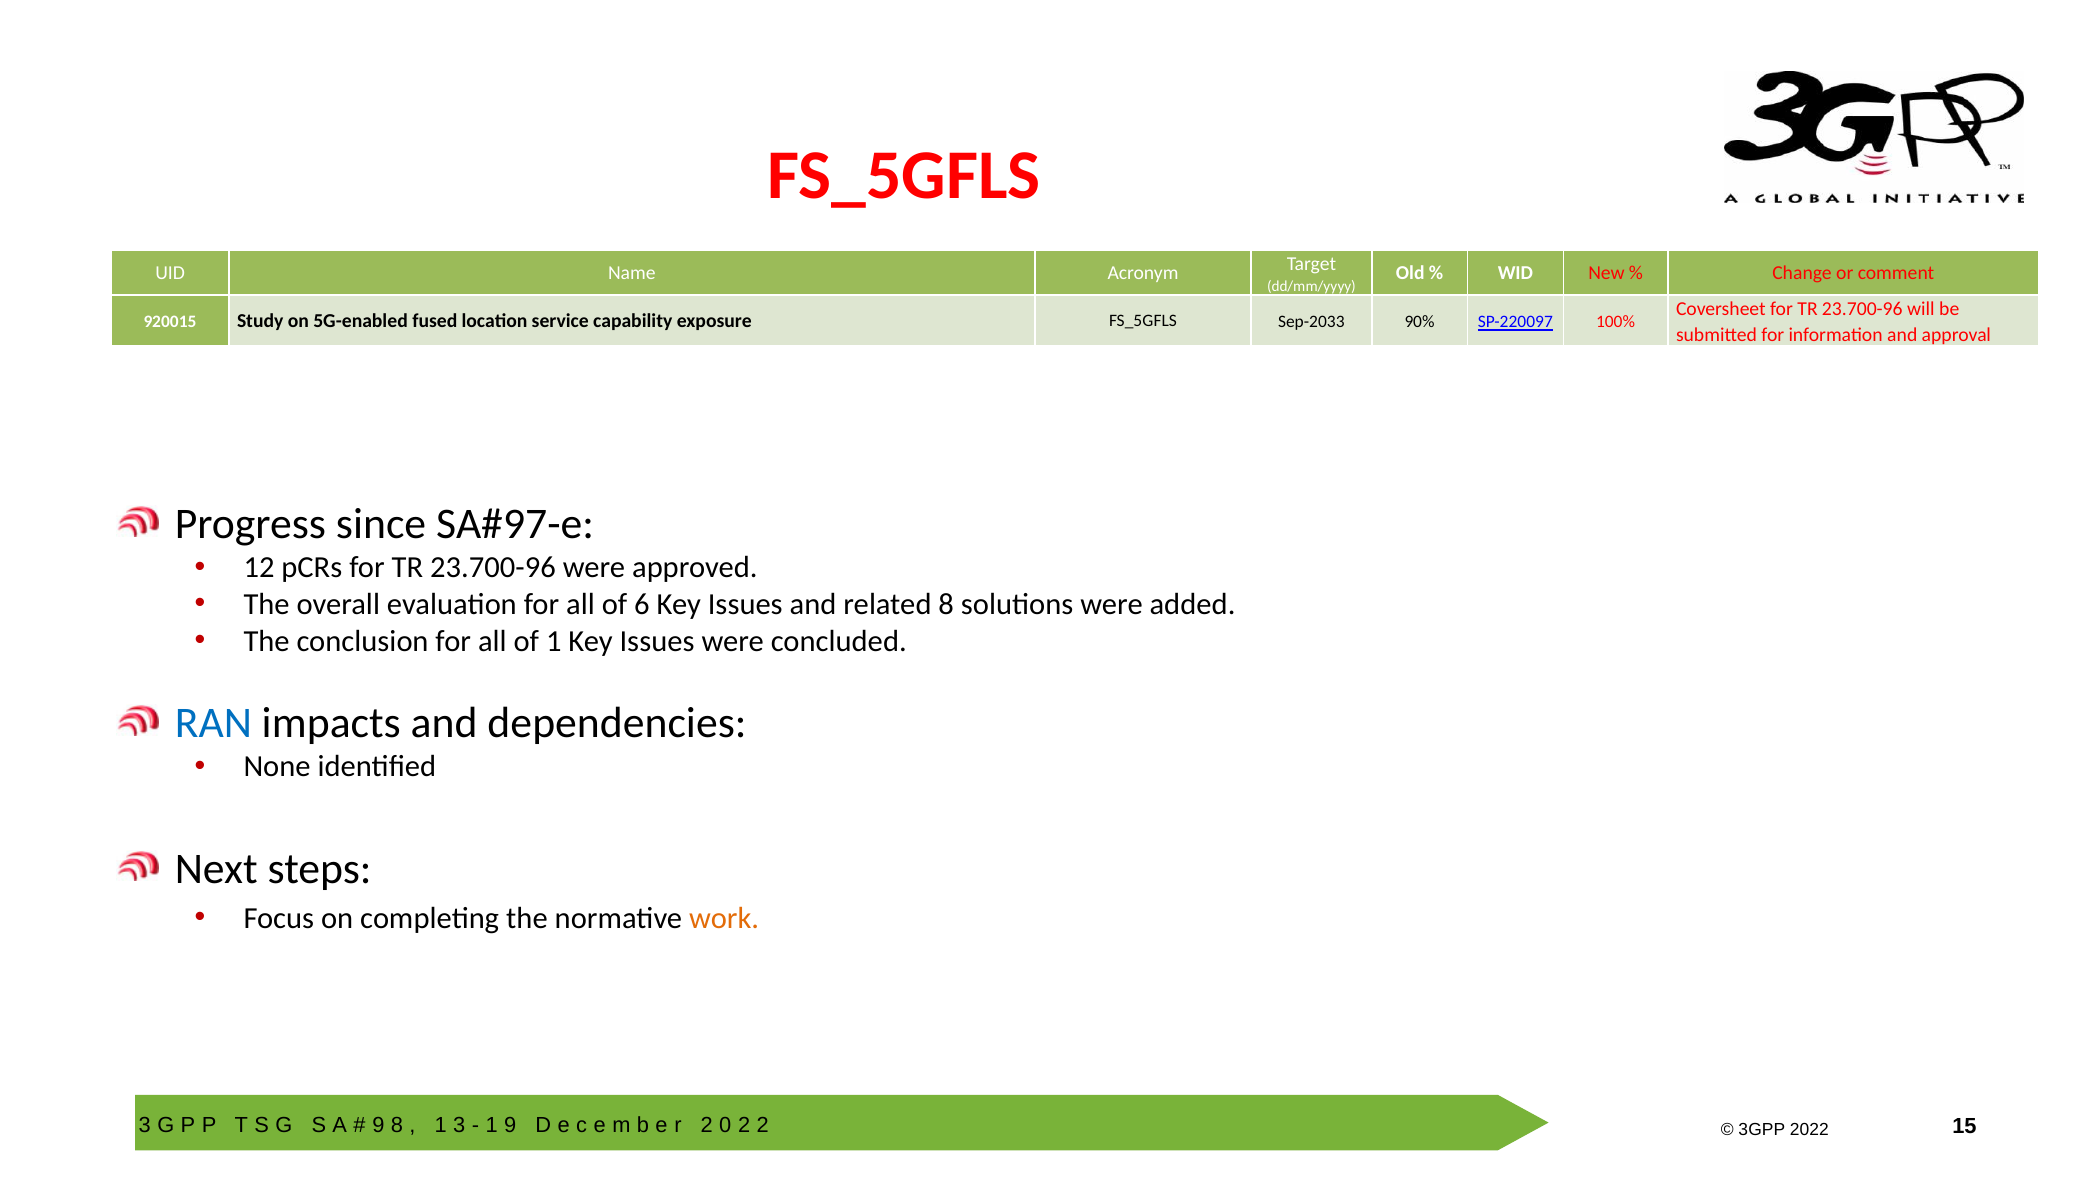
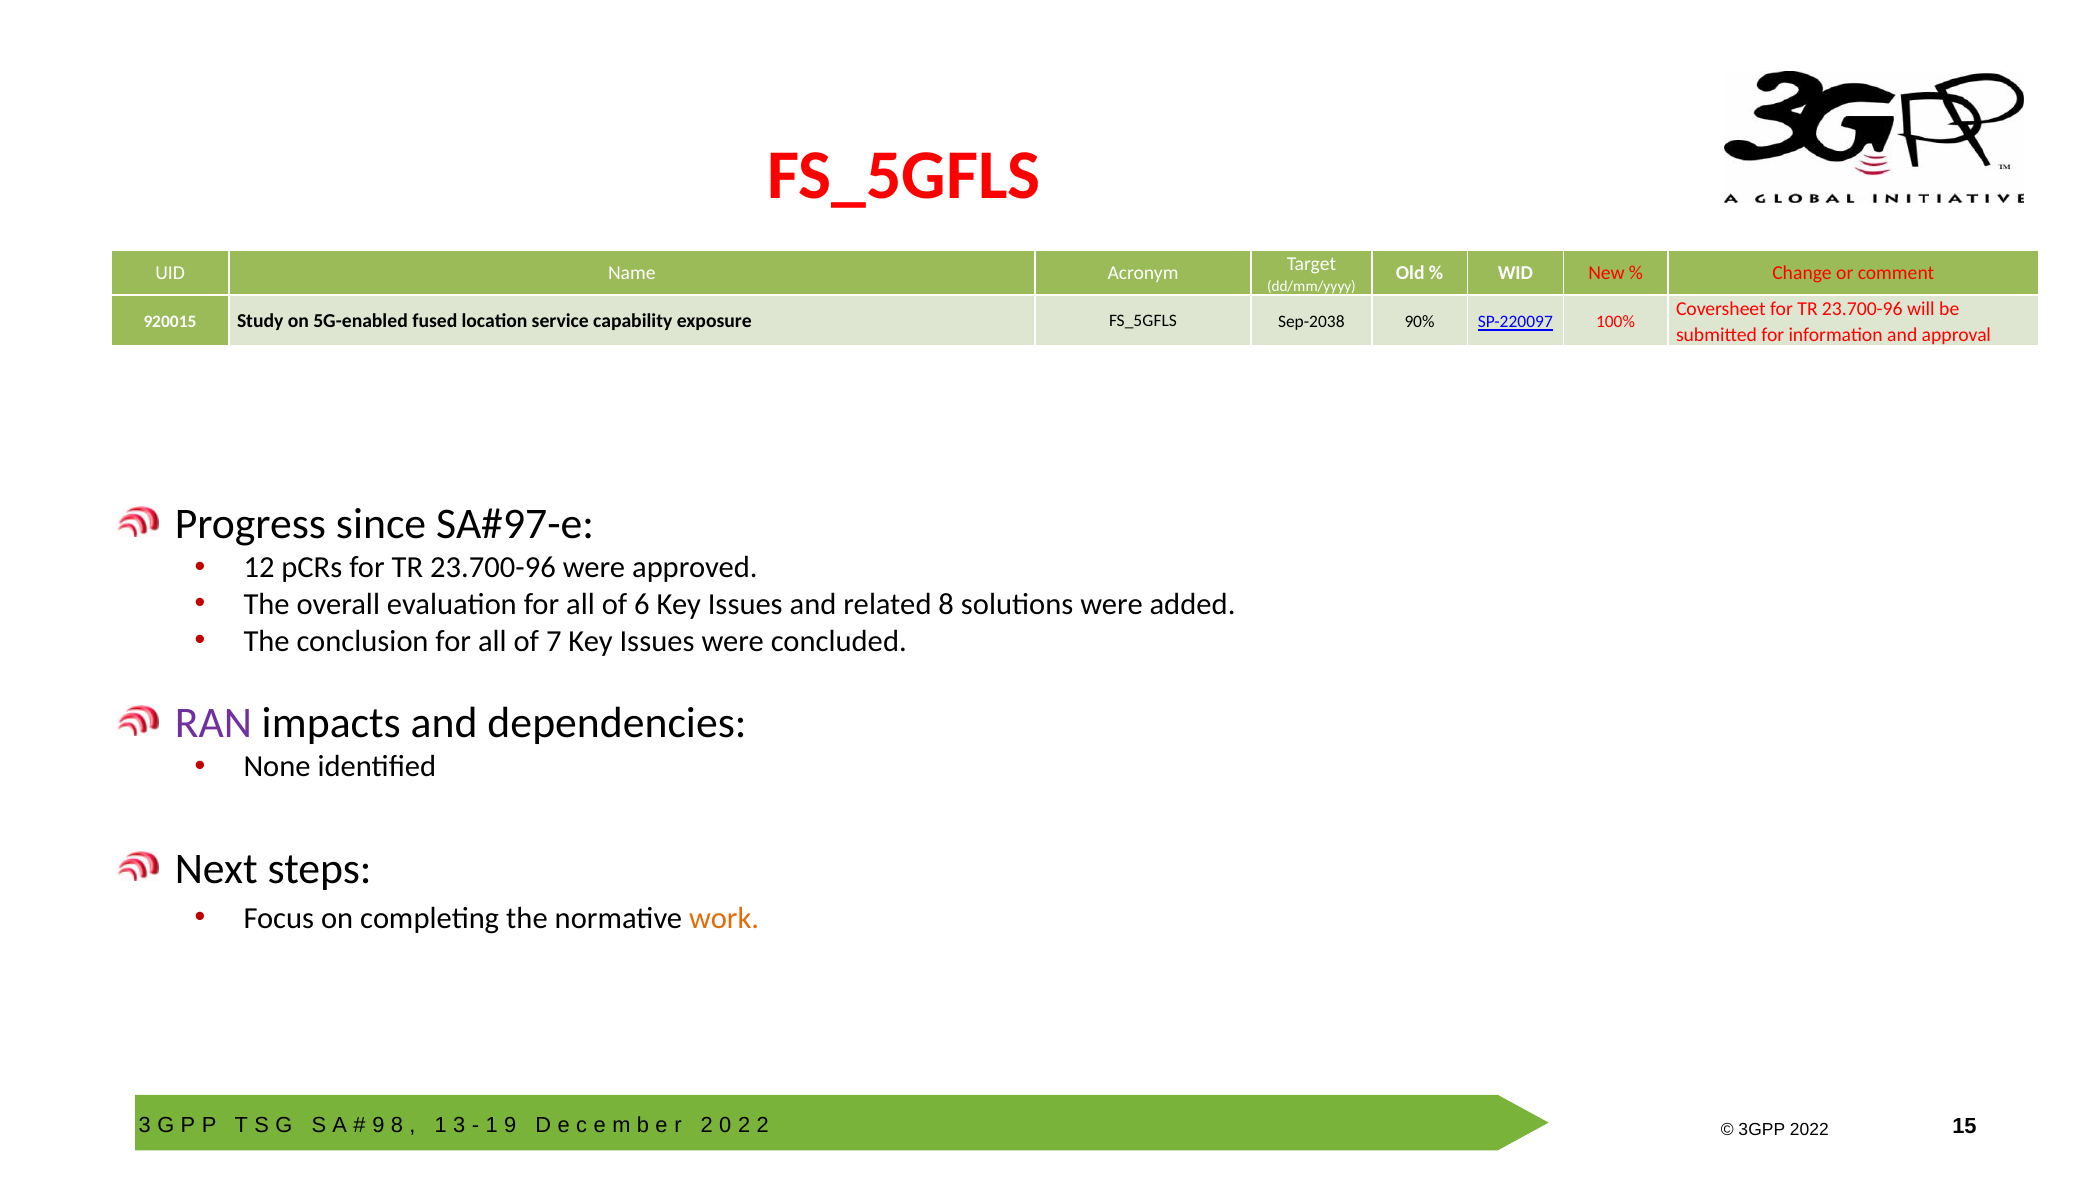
Sep-2033: Sep-2033 -> Sep-2038
of 1: 1 -> 7
RAN colour: blue -> purple
